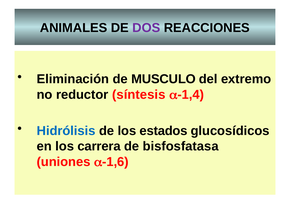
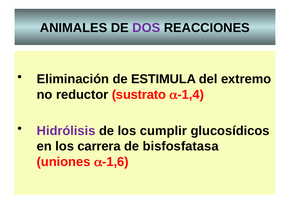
MUSCULO: MUSCULO -> ESTIMULA
síntesis: síntesis -> sustrato
Hidrólisis colour: blue -> purple
estados: estados -> cumplir
